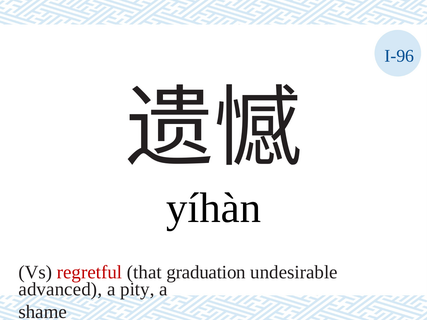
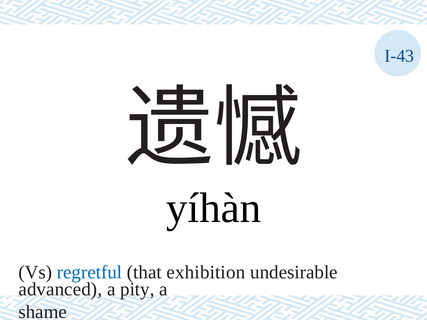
I-96: I-96 -> I-43
regretful colour: red -> blue
graduation: graduation -> exhibition
